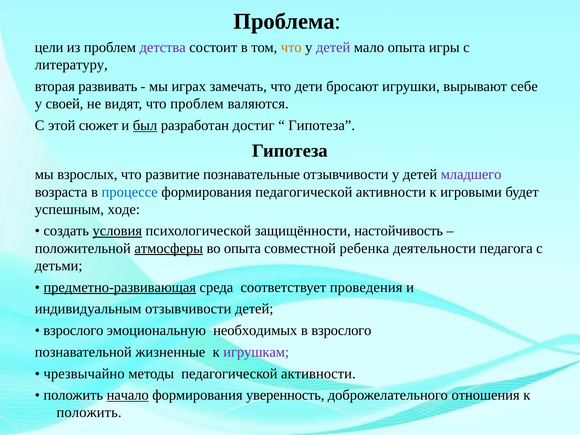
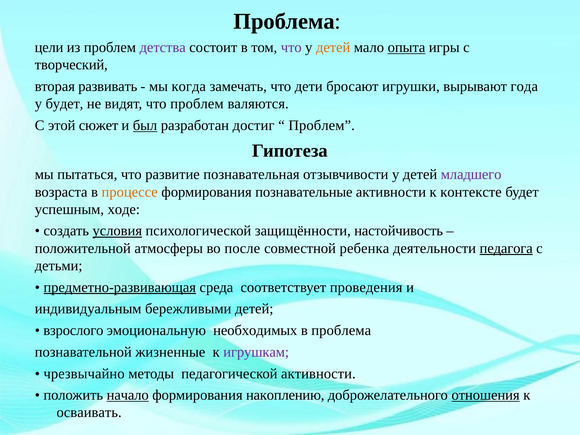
что at (291, 47) colour: orange -> purple
детей at (333, 47) colour: purple -> orange
опыта at (406, 47) underline: none -> present
литературу: литературу -> творческий
играх: играх -> когда
себе: себе -> года
у своей: своей -> будет
Гипотеза at (322, 125): Гипотеза -> Проблем
взрослых: взрослых -> пытаться
познавательные: познавательные -> познавательная
процессе colour: blue -> orange
формирования педагогической: педагогической -> познавательные
игровыми: игровыми -> контексте
атмосферы underline: present -> none
во опыта: опыта -> после
педагога underline: none -> present
индивидуальным отзывчивости: отзывчивости -> бережливыми
в взрослого: взрослого -> проблема
уверенность: уверенность -> накоплению
отношения underline: none -> present
положить at (89, 413): положить -> осваивать
